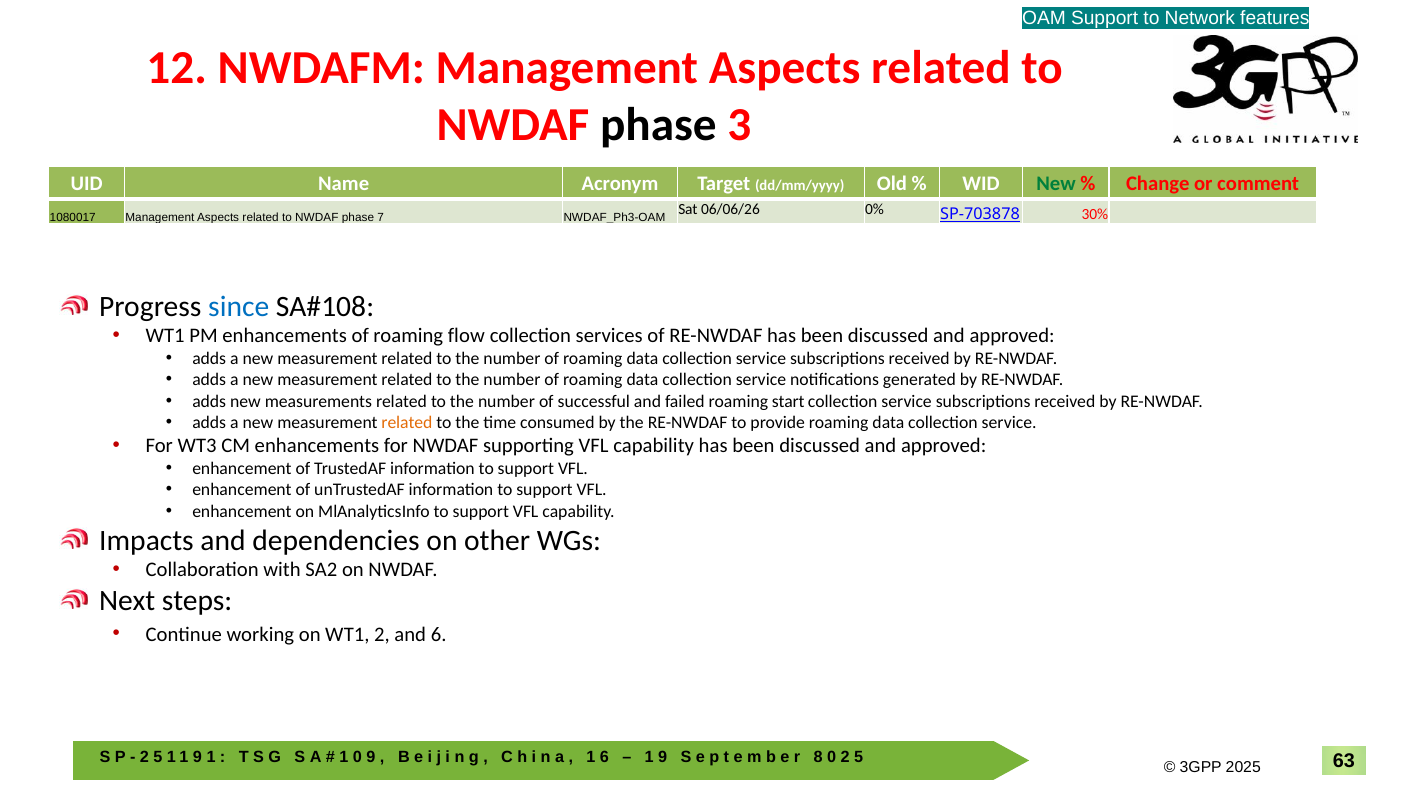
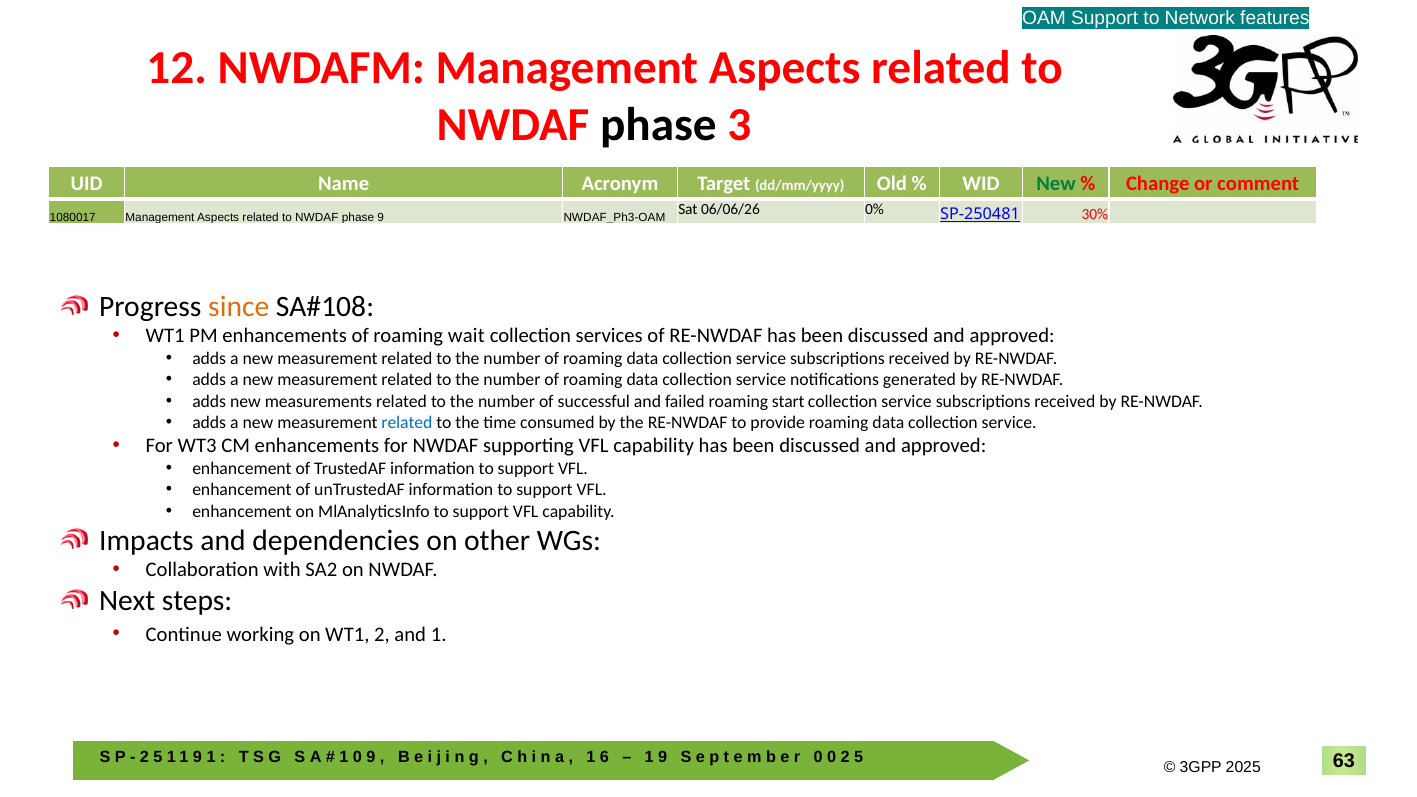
phase 7: 7 -> 9
SP-703878: SP-703878 -> SP-250481
since colour: blue -> orange
flow: flow -> wait
related at (407, 423) colour: orange -> blue
and 6: 6 -> 1
8 at (818, 757): 8 -> 0
